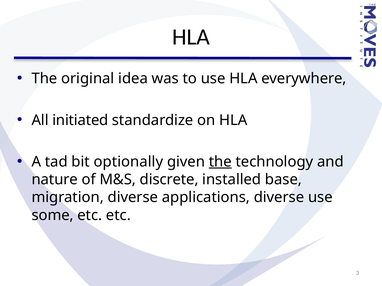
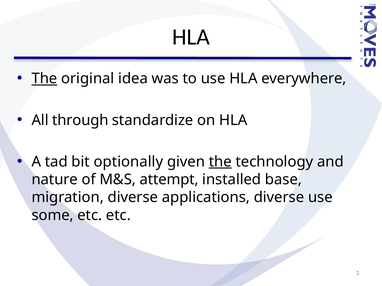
The at (44, 79) underline: none -> present
initiated: initiated -> through
discrete: discrete -> attempt
